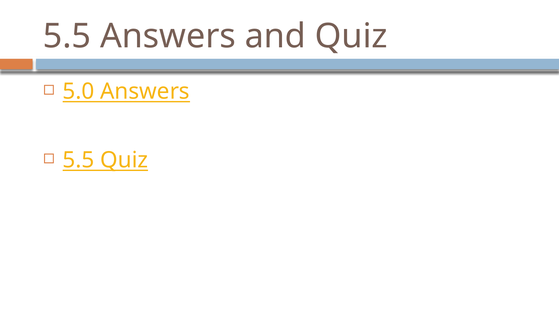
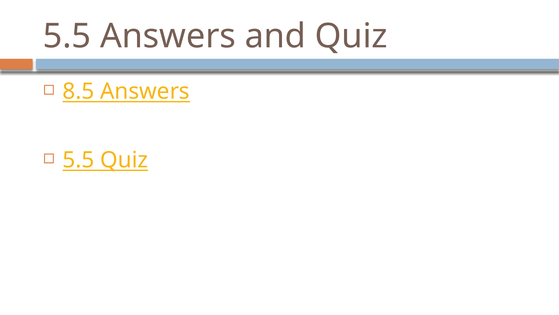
5.0: 5.0 -> 8.5
